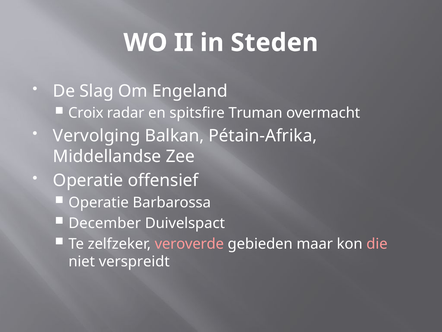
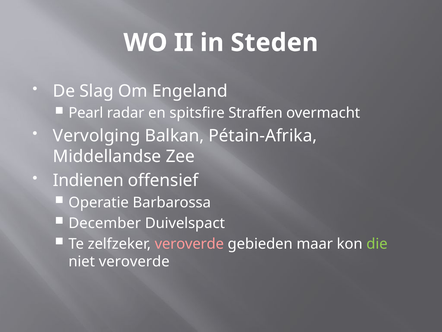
Croix: Croix -> Pearl
Truman: Truman -> Straffen
Operatie at (88, 180): Operatie -> Indienen
die colour: pink -> light green
niet verspreidt: verspreidt -> veroverde
